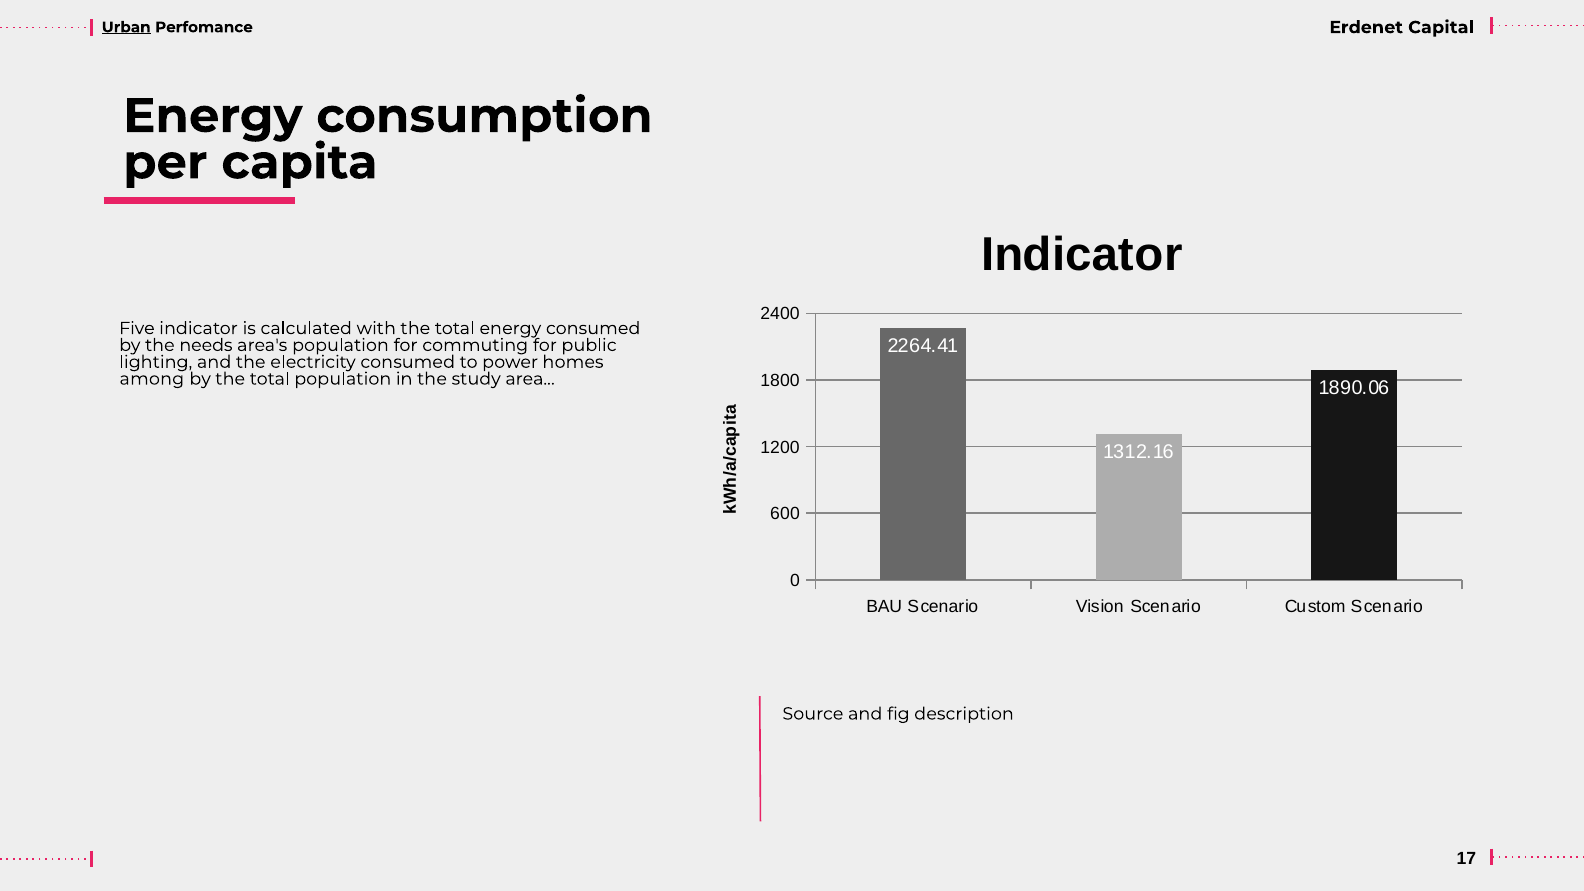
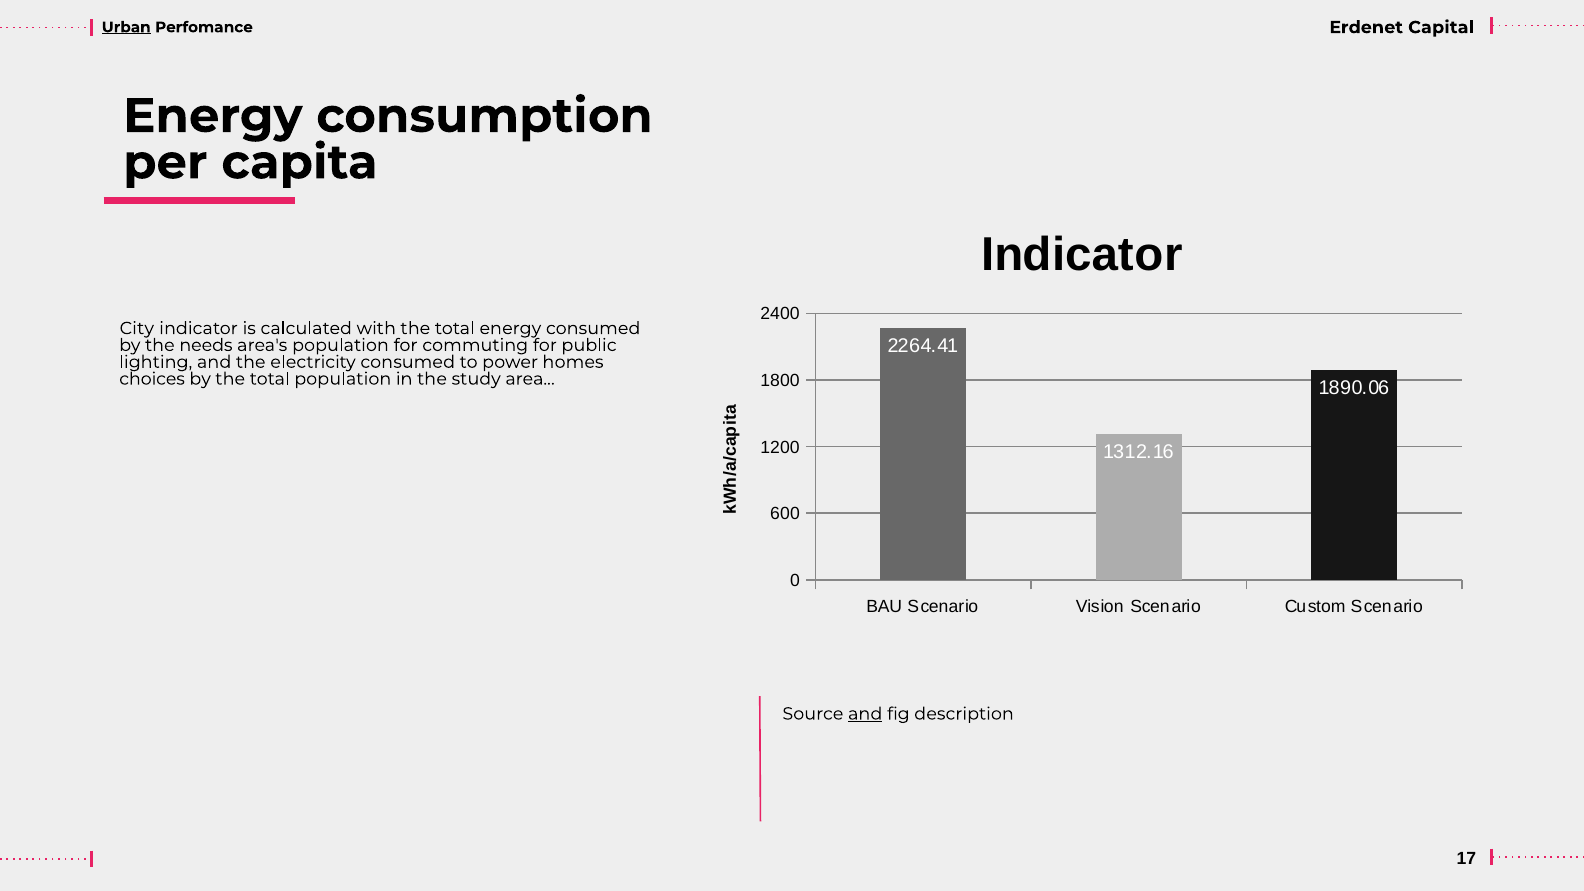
Five: Five -> City
among: among -> choices
and at (865, 714) underline: none -> present
